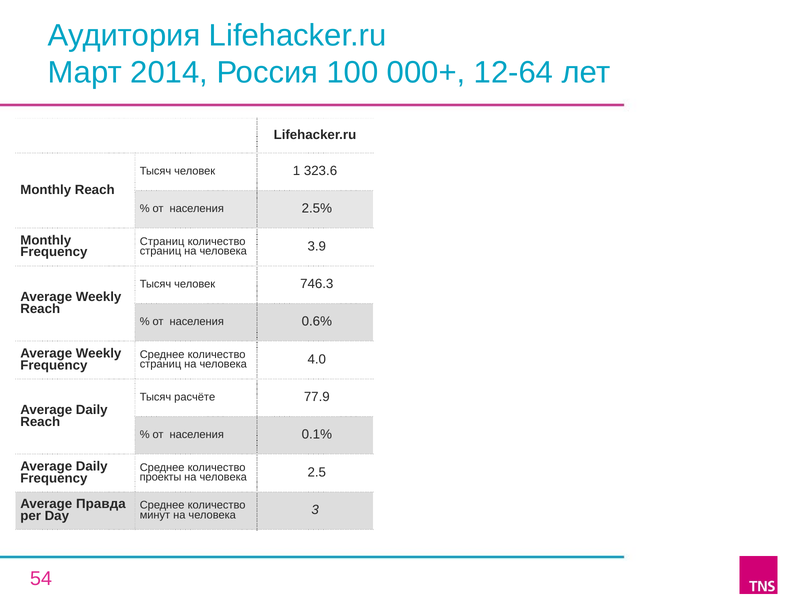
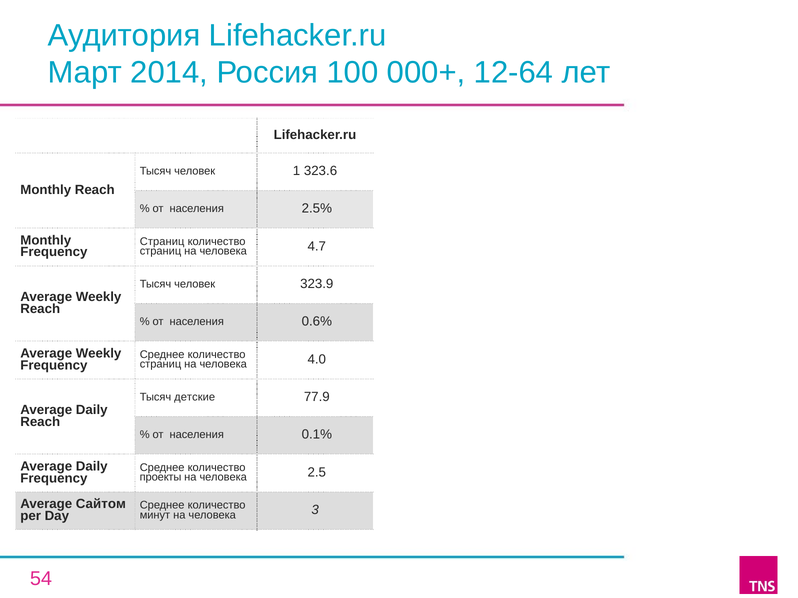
3.9: 3.9 -> 4.7
746.3: 746.3 -> 323.9
расчёте: расчёте -> детские
Правда: Правда -> Сайтом
